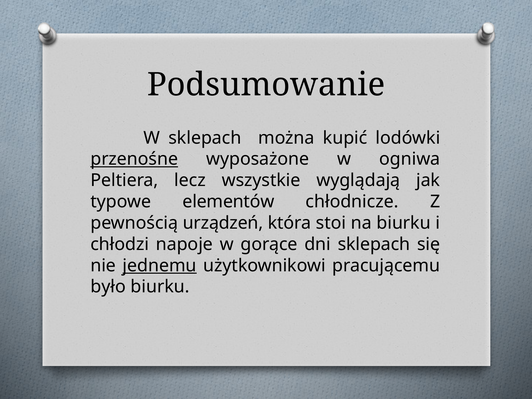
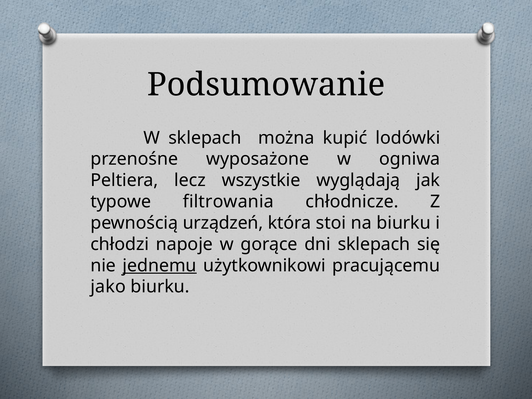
przenośne underline: present -> none
elementów: elementów -> filtrowania
było: było -> jako
